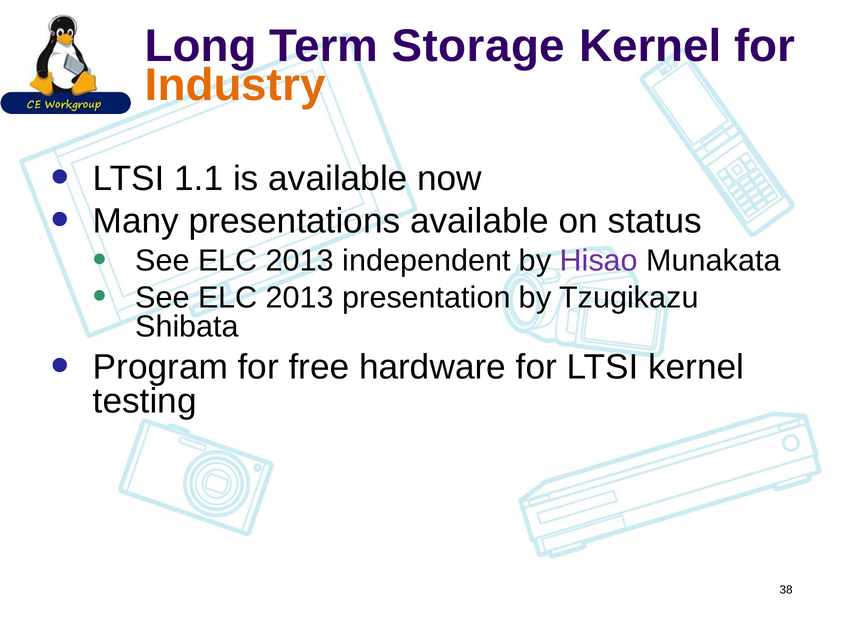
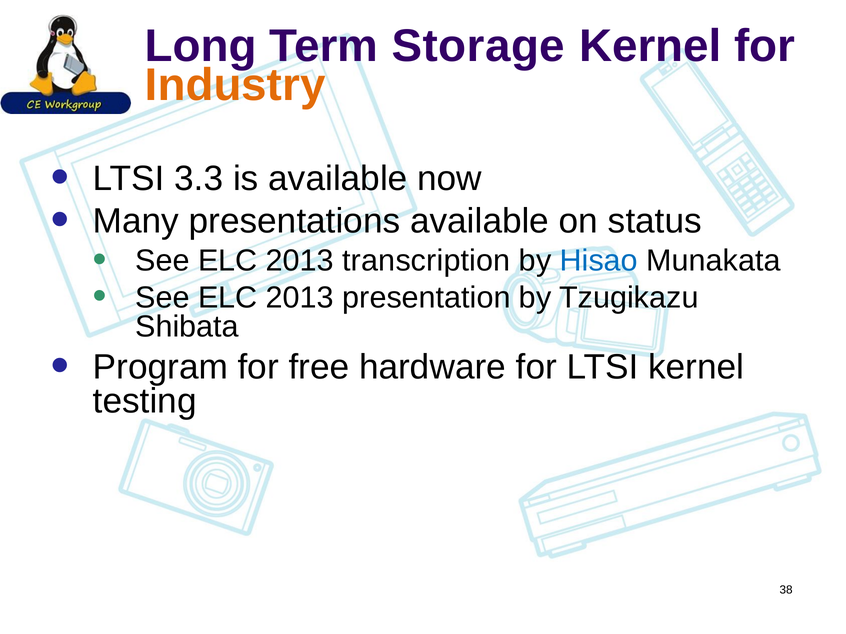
1.1: 1.1 -> 3.3
independent: independent -> transcription
Hisao colour: purple -> blue
